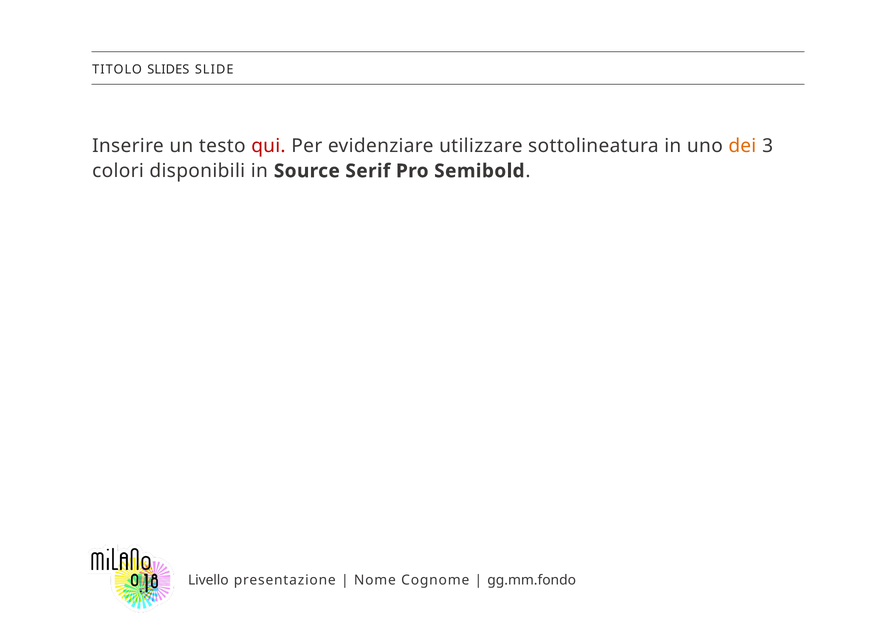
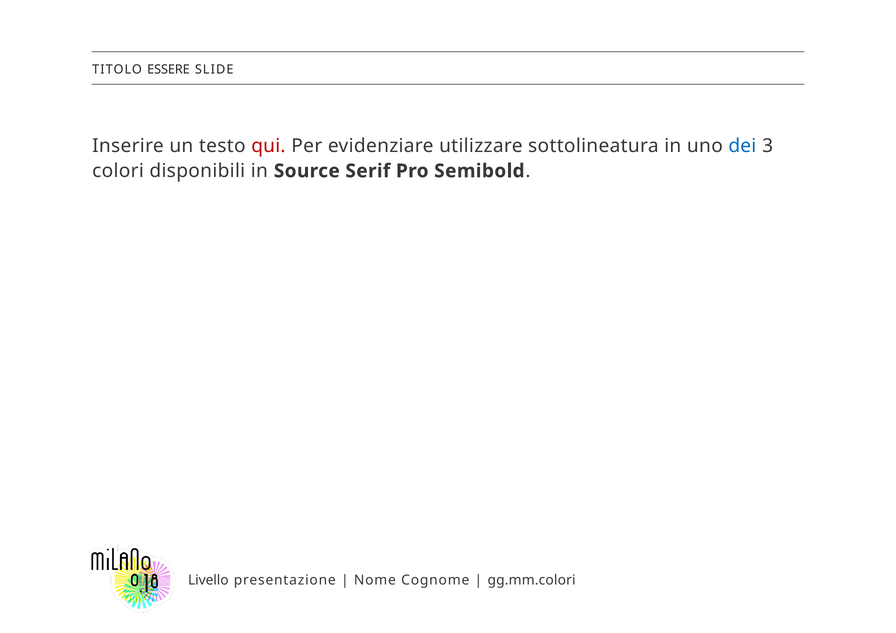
SLIDES: SLIDES -> ESSERE
dei colour: orange -> blue
gg.mm.fondo: gg.mm.fondo -> gg.mm.colori
